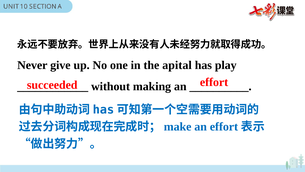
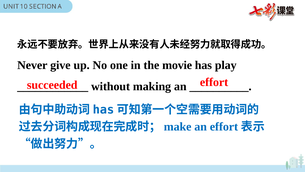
apital: apital -> movie
